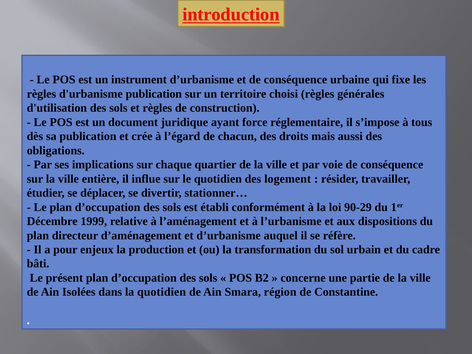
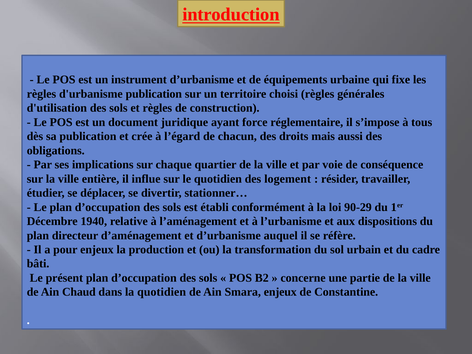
et de conséquence: conséquence -> équipements
1999: 1999 -> 1940
Isolées: Isolées -> Chaud
Smara région: région -> enjeux
